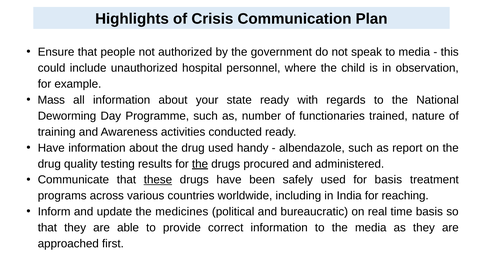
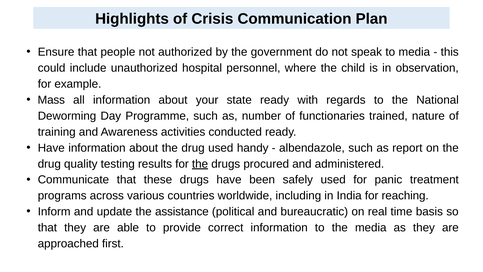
these underline: present -> none
for basis: basis -> panic
medicines: medicines -> assistance
